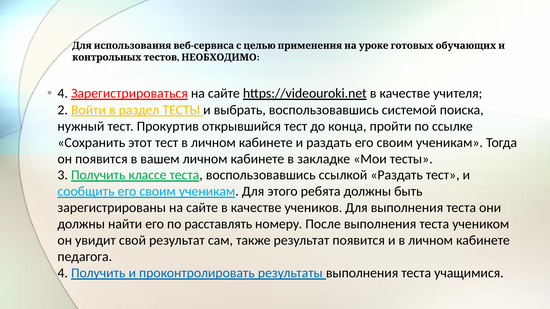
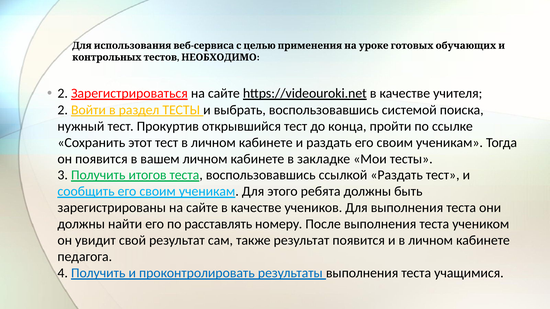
4 at (63, 93): 4 -> 2
классе: классе -> итогов
